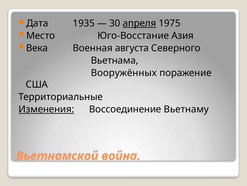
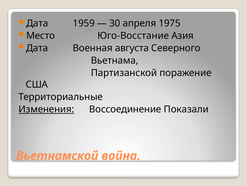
1935: 1935 -> 1959
апреля underline: present -> none
Века at (37, 48): Века -> Дата
Вооружённых: Вооружённых -> Партизанской
Вьетнаму: Вьетнаму -> Показали
